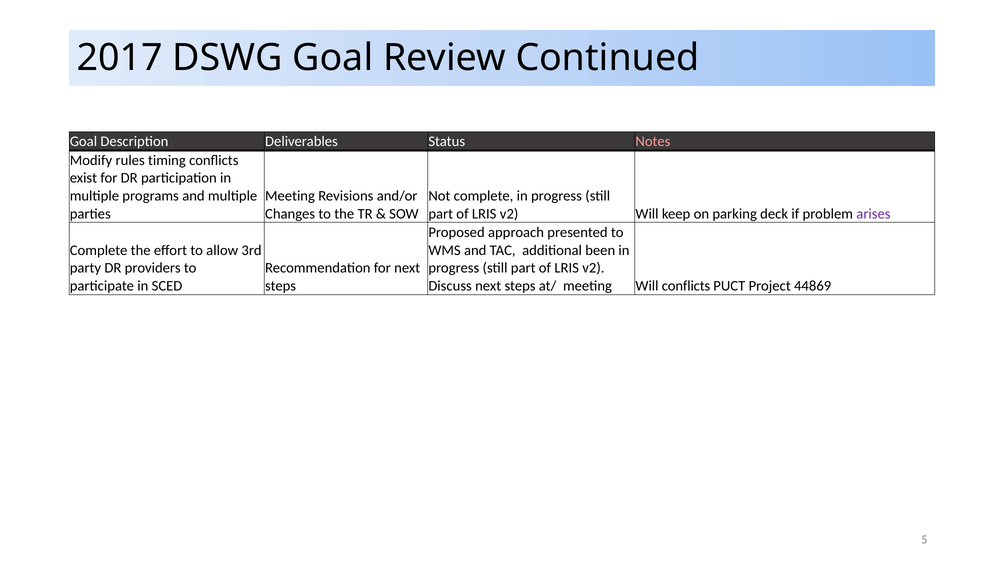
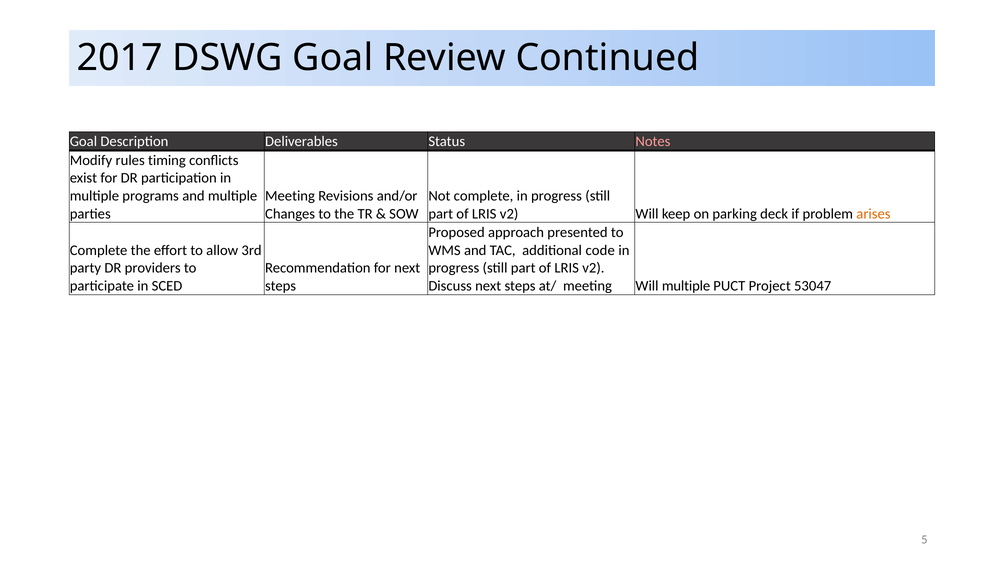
arises colour: purple -> orange
been: been -> code
Will conflicts: conflicts -> multiple
44869: 44869 -> 53047
